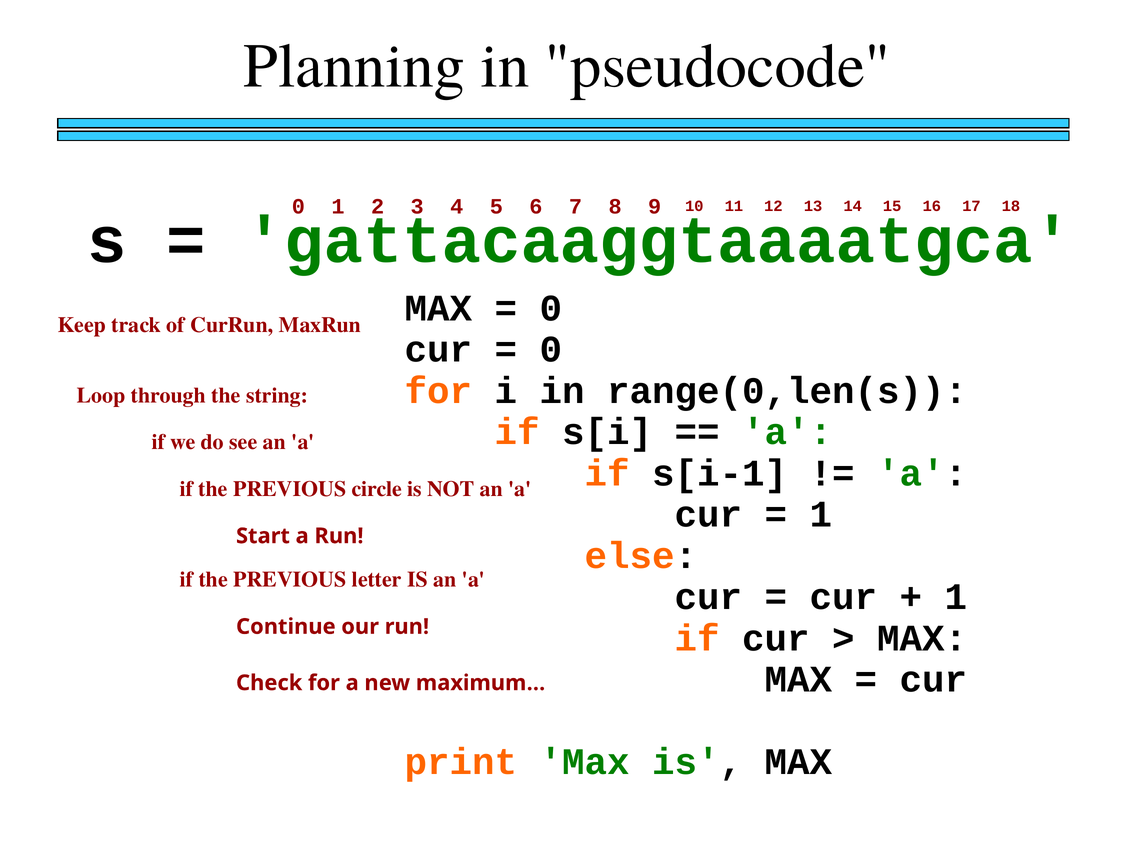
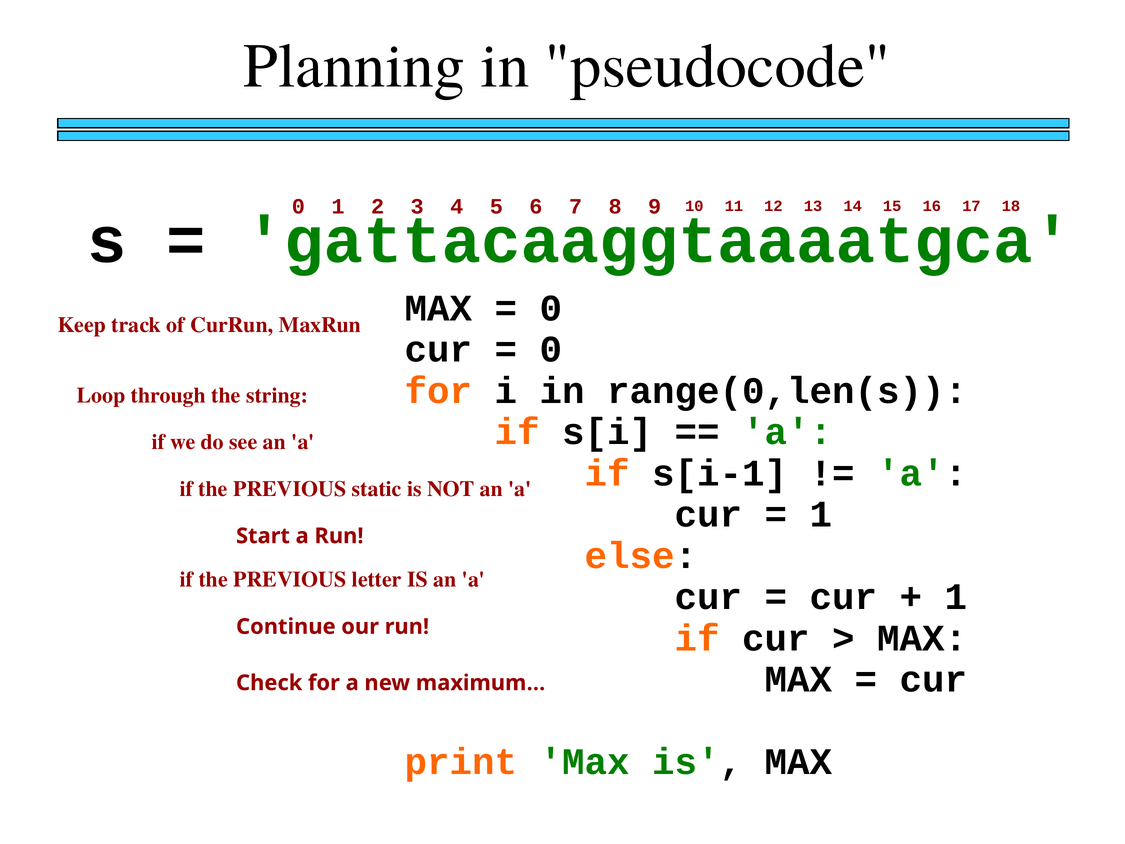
circle: circle -> static
